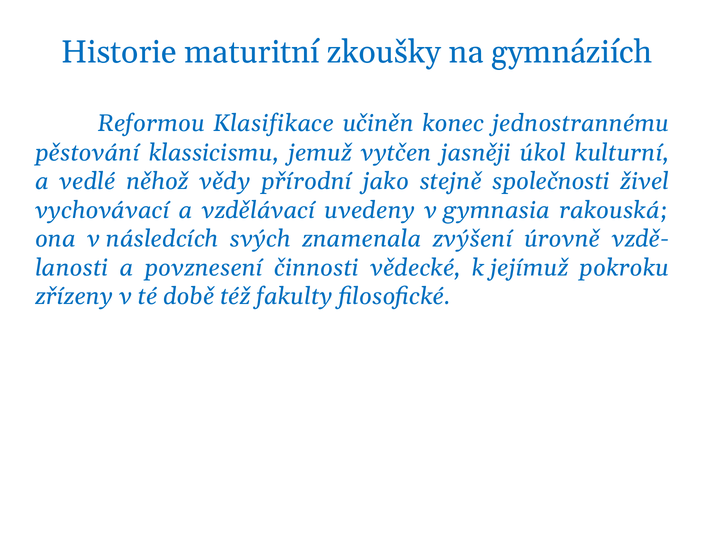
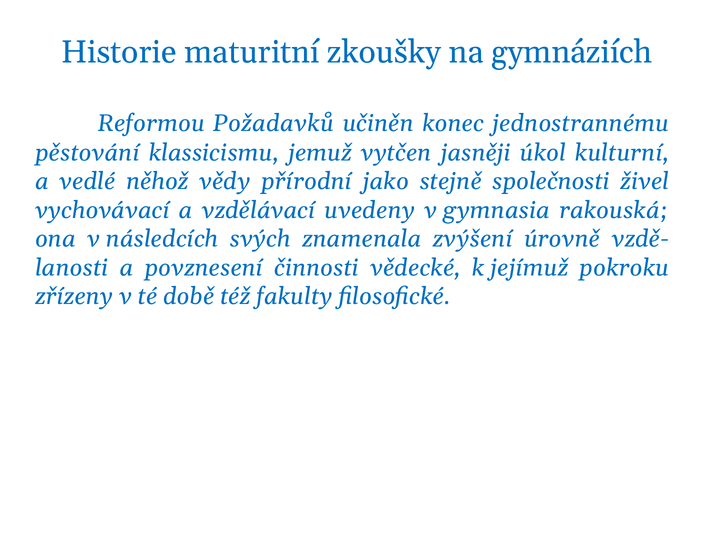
Klasifikace: Klasifikace -> Požadavků
